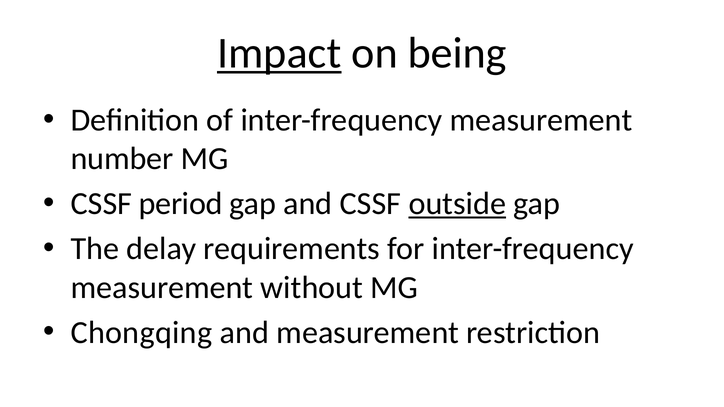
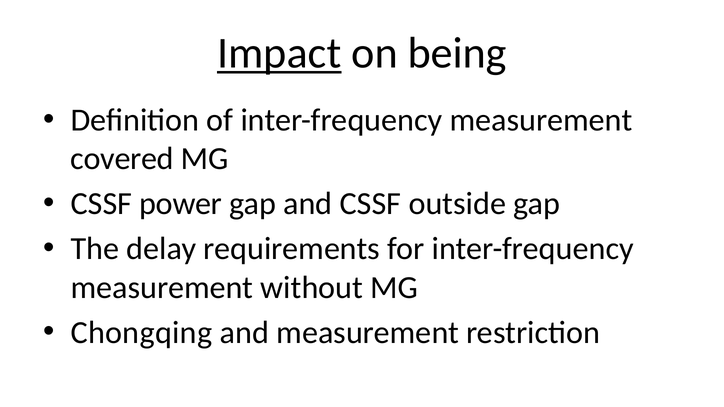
number: number -> covered
period: period -> power
outside underline: present -> none
